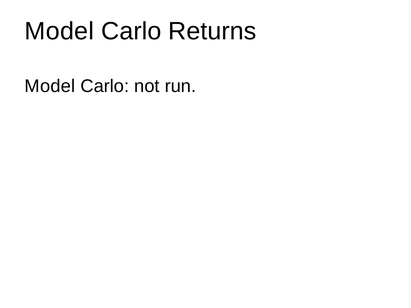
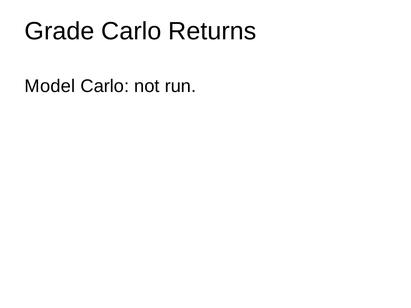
Model at (59, 31): Model -> Grade
